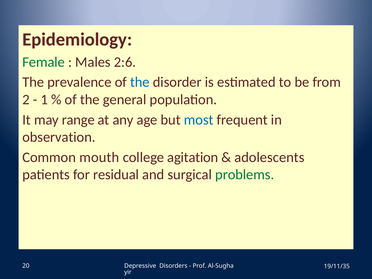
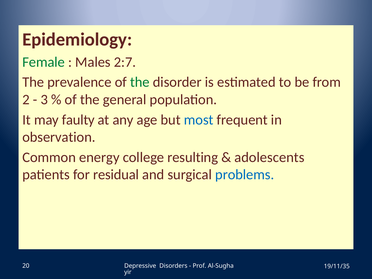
2:6: 2:6 -> 2:7
the at (140, 82) colour: blue -> green
1: 1 -> 3
range: range -> faulty
mouth: mouth -> energy
agitation: agitation -> resulting
problems colour: green -> blue
